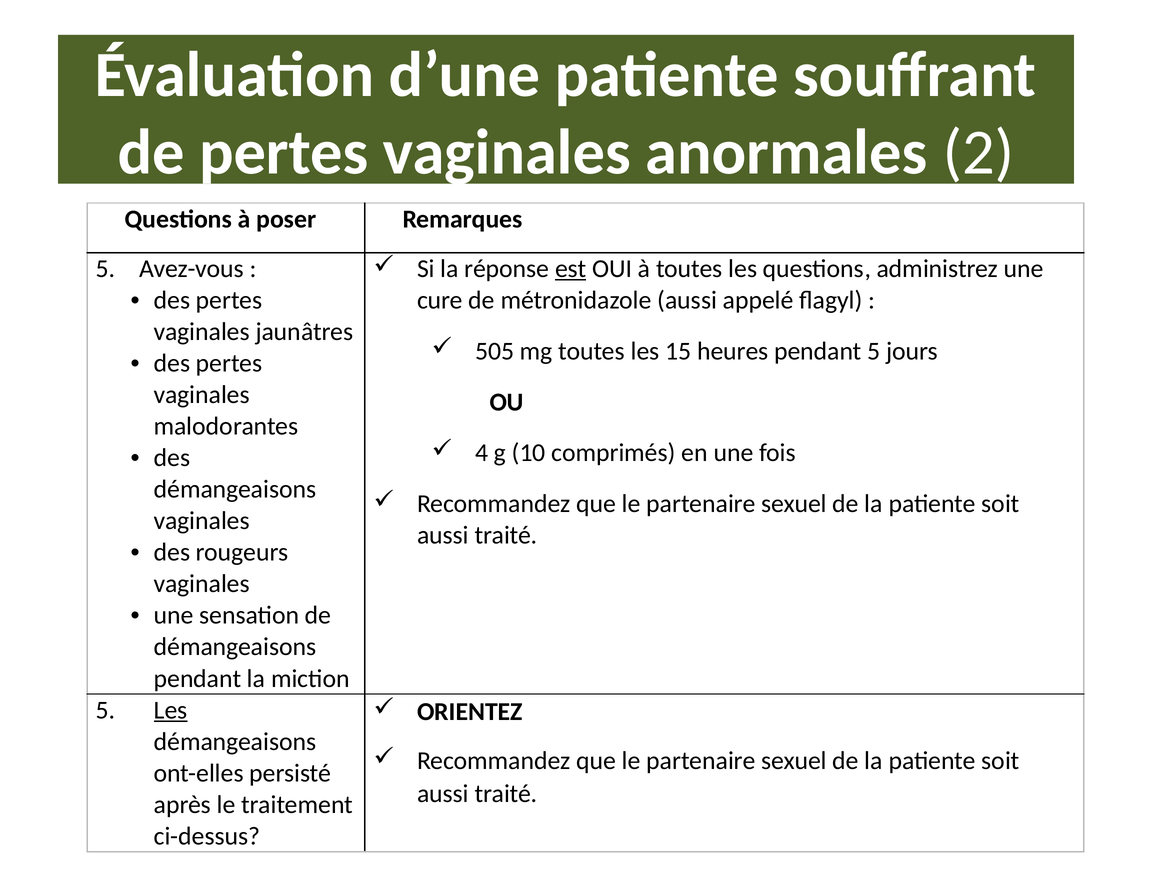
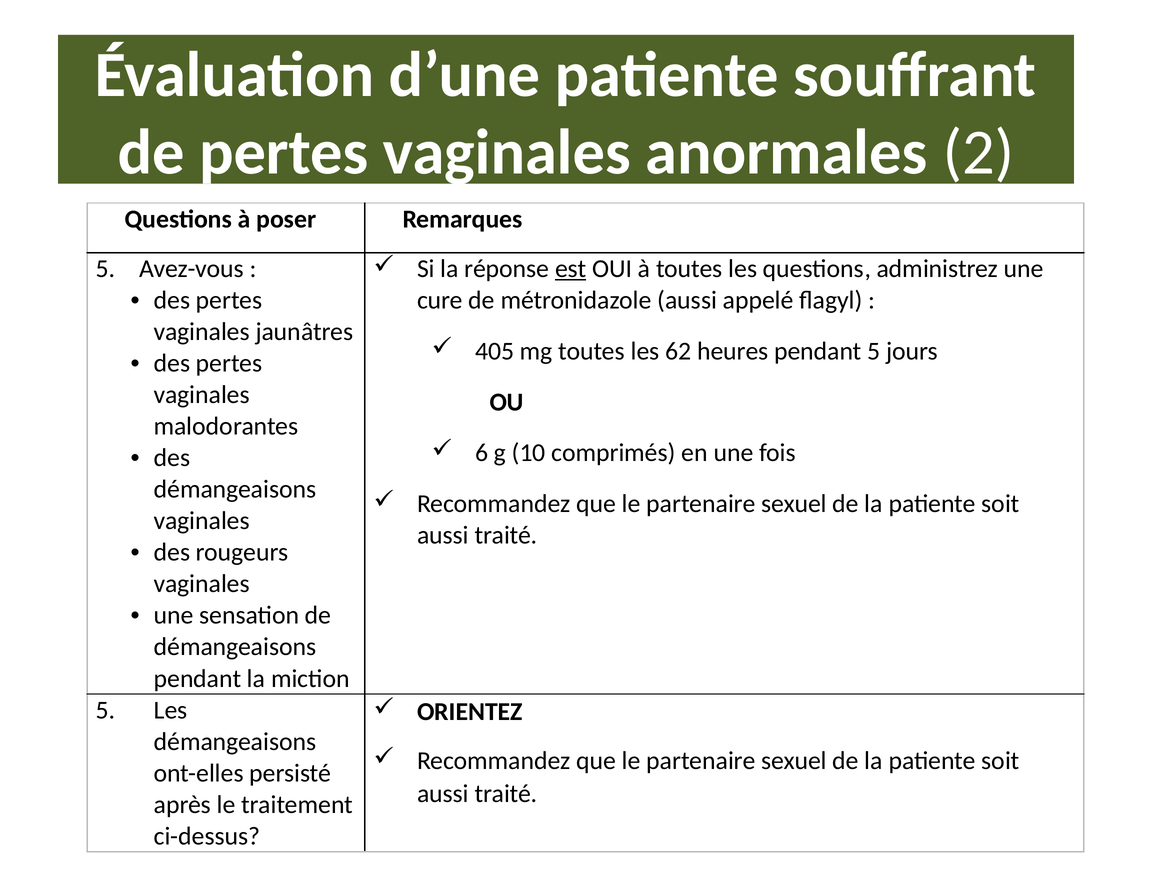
505: 505 -> 405
15: 15 -> 62
4: 4 -> 6
Les at (171, 711) underline: present -> none
